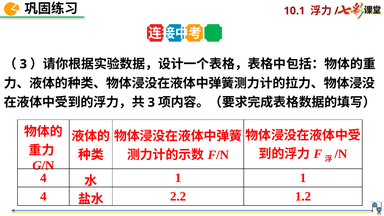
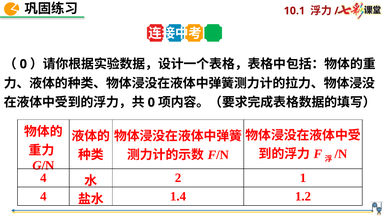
3 at (23, 64): 3 -> 0
3 at (151, 102): 3 -> 0
1 at (178, 178): 1 -> 2
2.2: 2.2 -> 1.4
